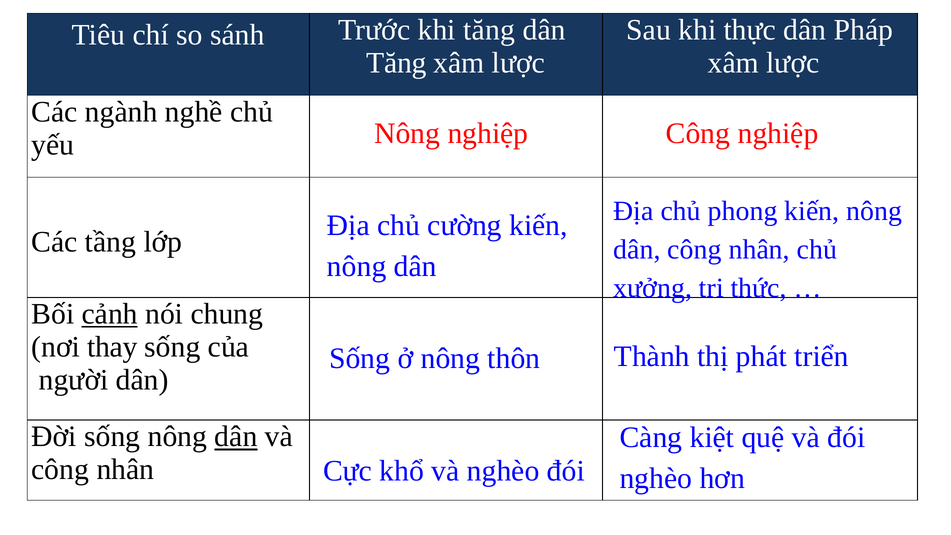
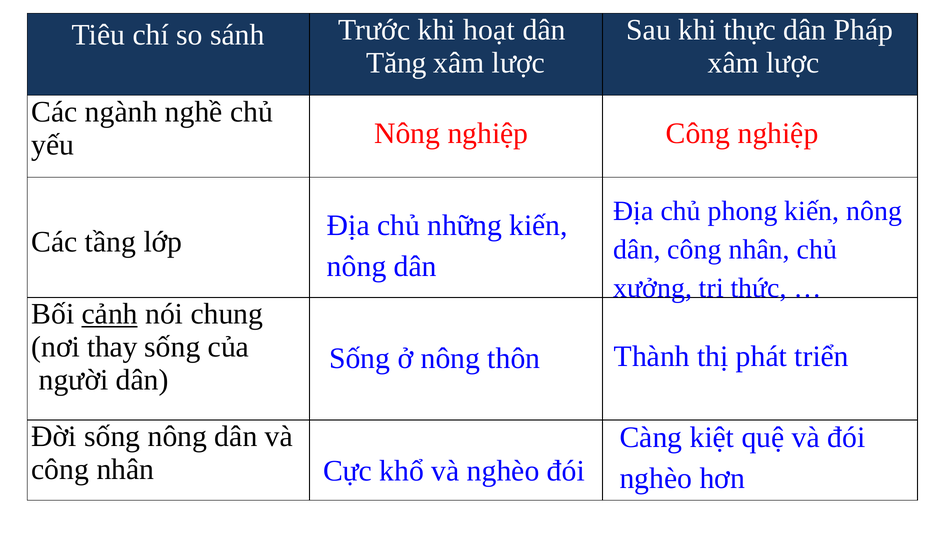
khi tăng: tăng -> hoạt
cường: cường -> những
dân at (236, 437) underline: present -> none
